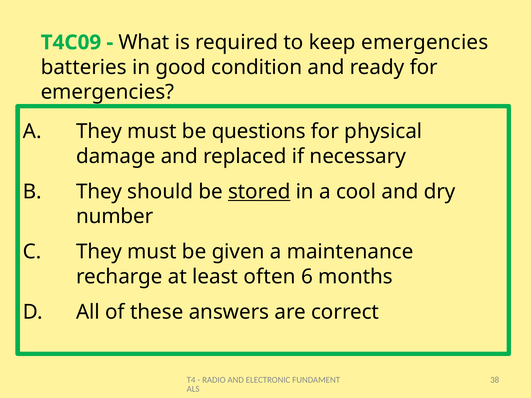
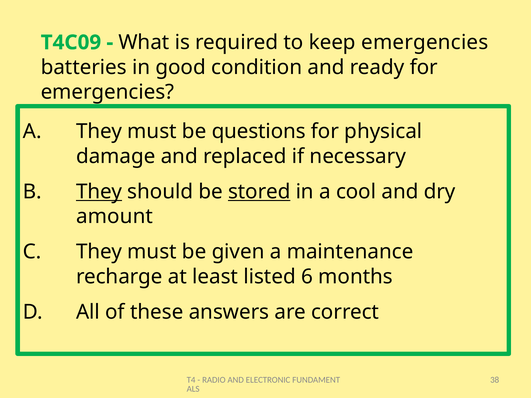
They at (99, 192) underline: none -> present
number: number -> amount
often: often -> listed
